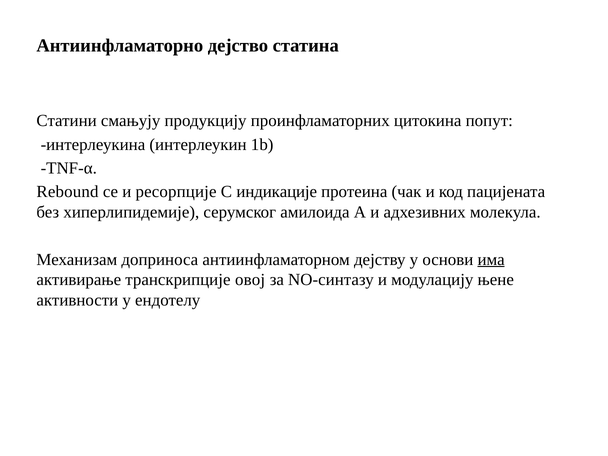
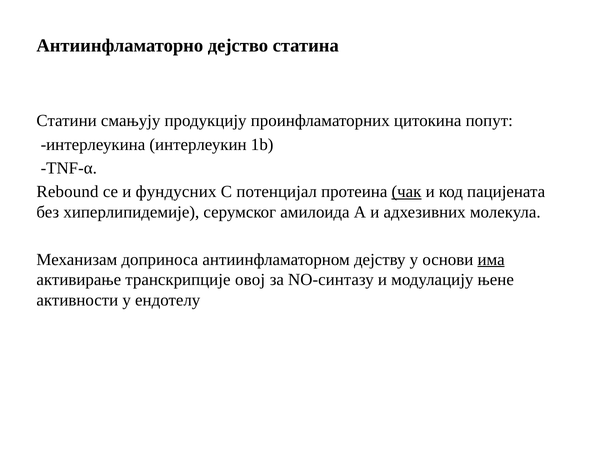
ресорпције: ресорпције -> фундусних
индикације: индикације -> потенцијал
чак underline: none -> present
